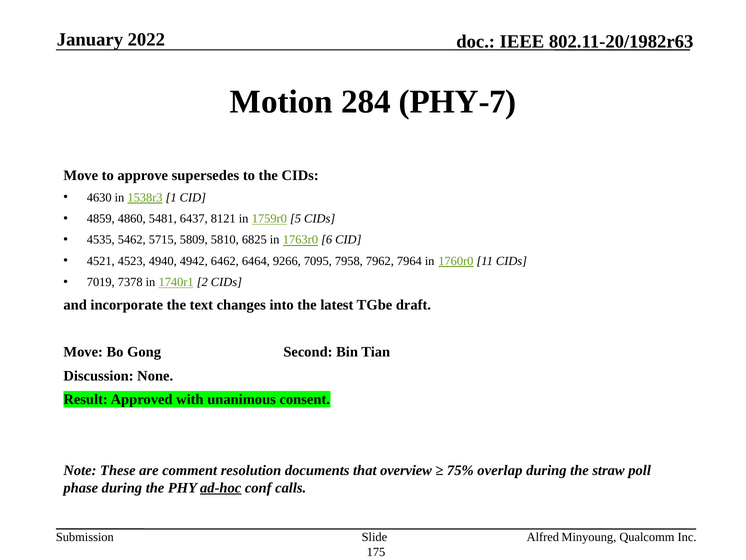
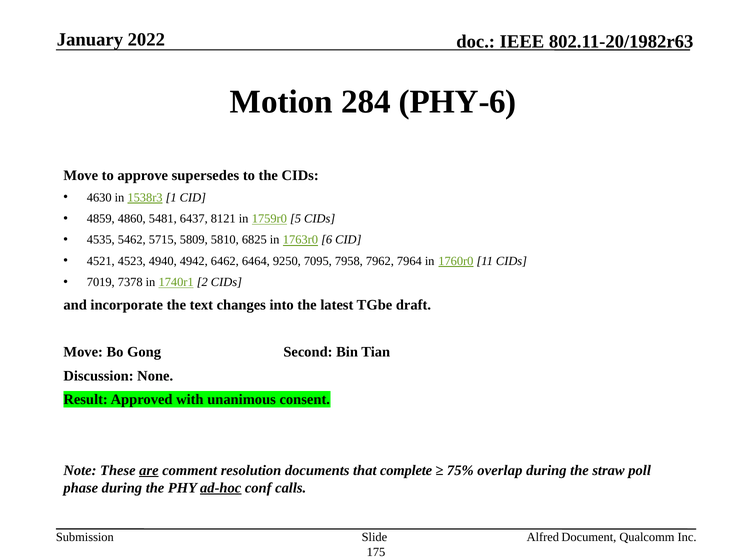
PHY-7: PHY-7 -> PHY-6
9266: 9266 -> 9250
are underline: none -> present
overview: overview -> complete
Minyoung: Minyoung -> Document
